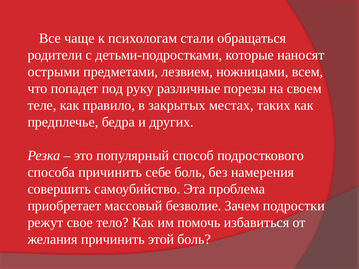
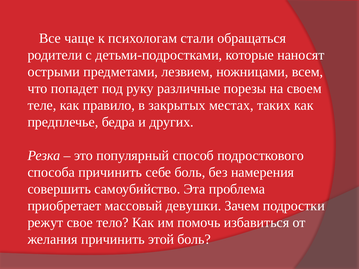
безволие: безволие -> девушки
